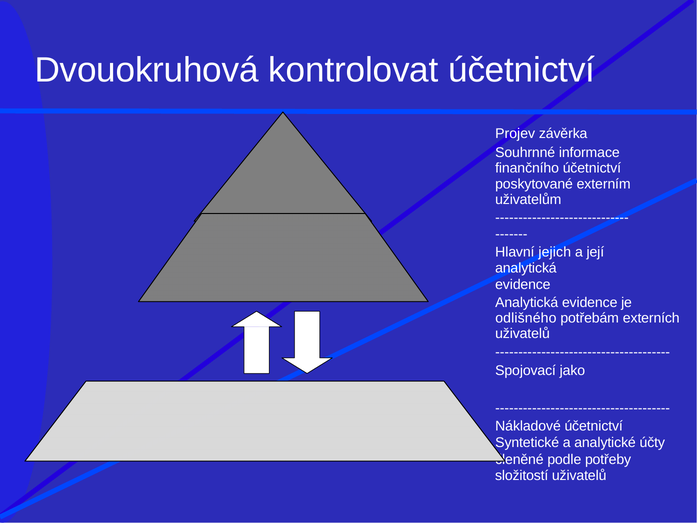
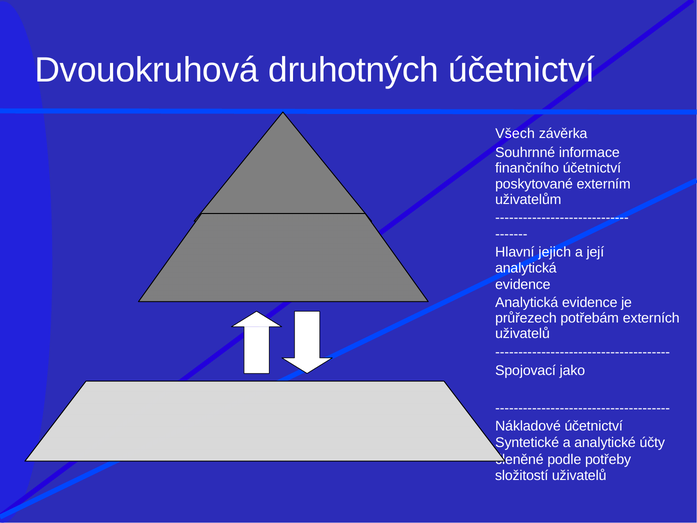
kontrolovat: kontrolovat -> druhotných
Projev: Projev -> Všech
odlišného: odlišného -> průřezech
